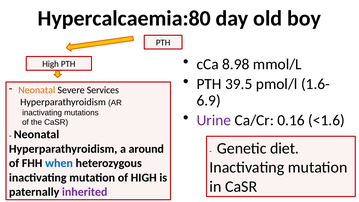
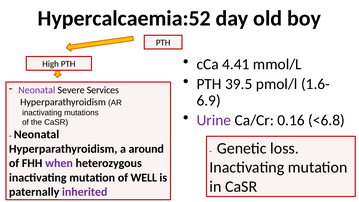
Hypercalcaemia:80: Hypercalcaemia:80 -> Hypercalcaemia:52
8.98: 8.98 -> 4.41
Neonatal at (37, 90) colour: orange -> purple
<1.6: <1.6 -> <6.8
diet: diet -> loss
when colour: blue -> purple
of HIGH: HIGH -> WELL
